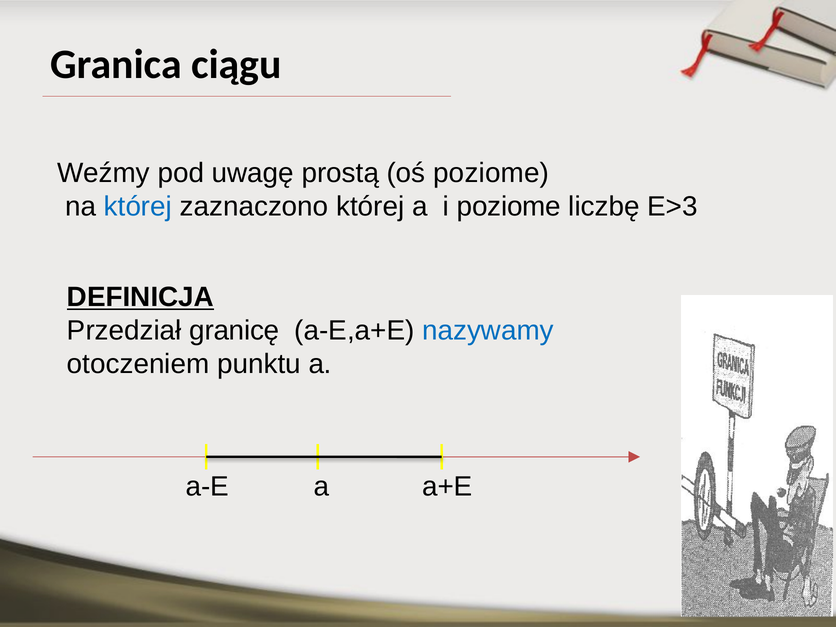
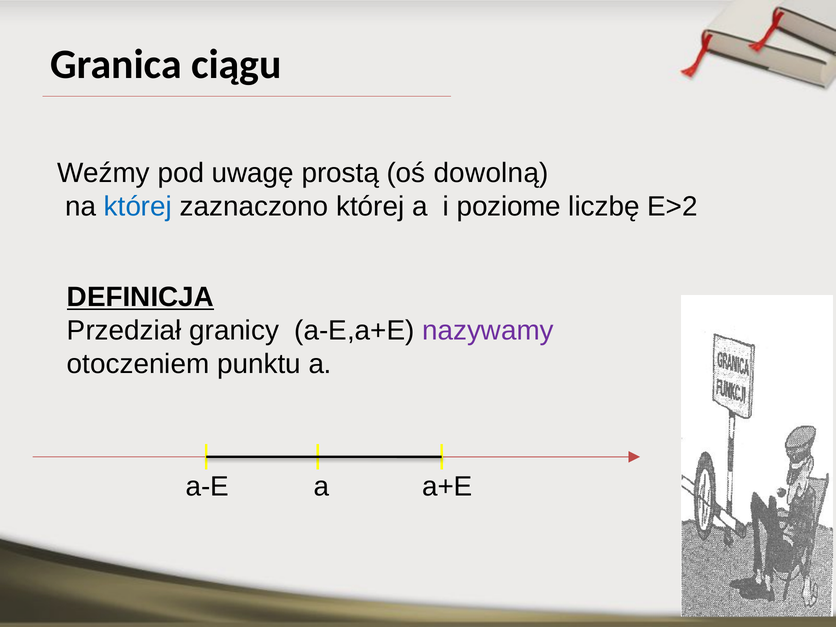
oś poziome: poziome -> dowolną
E>3: E>3 -> E>2
granicę: granicę -> granicy
nazywamy colour: blue -> purple
